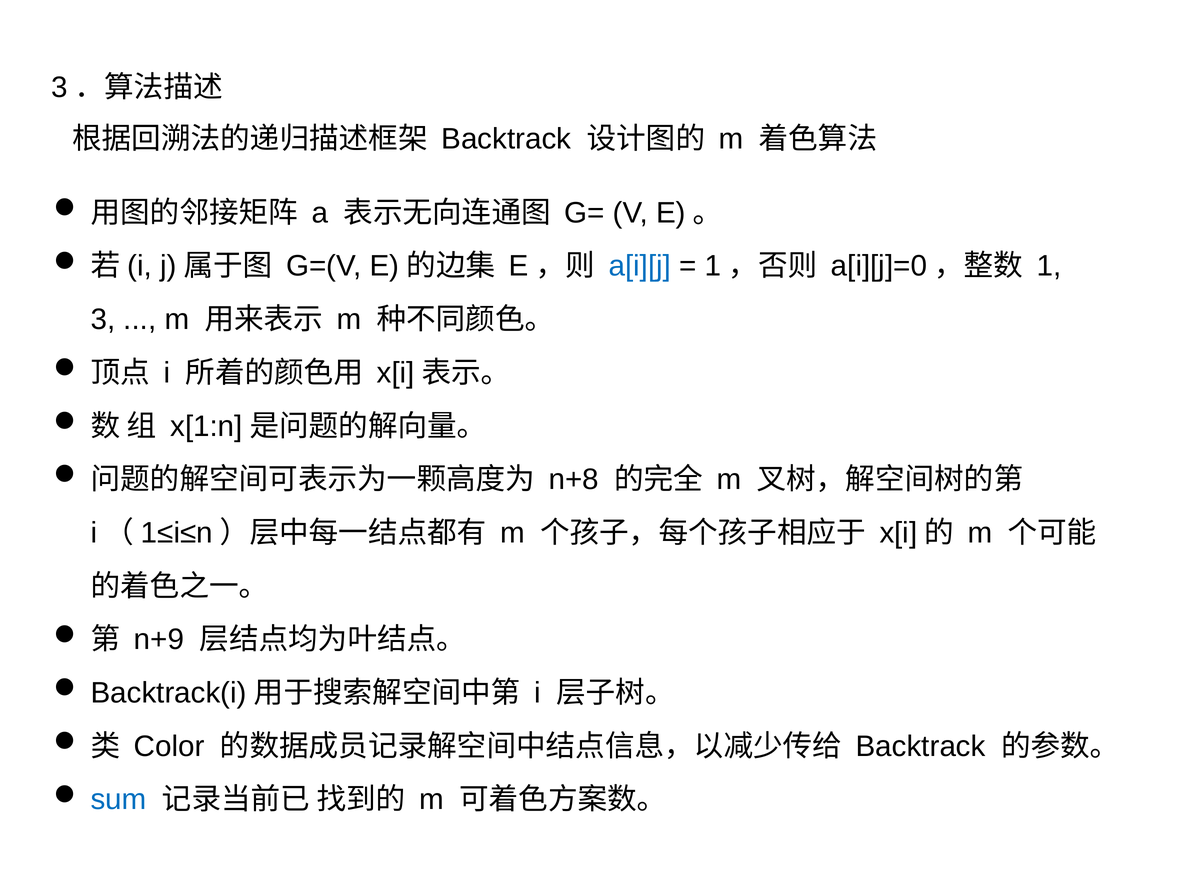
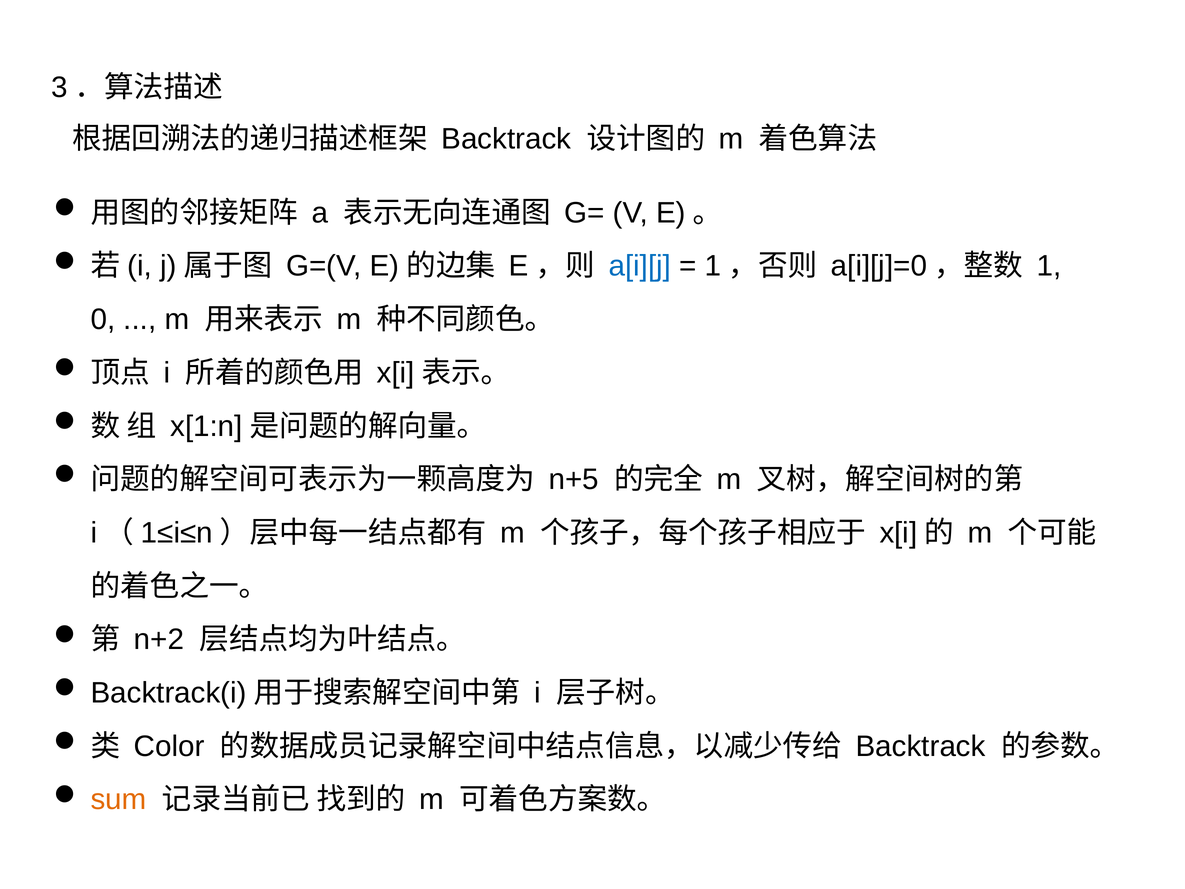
3: 3 -> 0
n+8: n+8 -> n+5
n+9: n+9 -> n+2
sum colour: blue -> orange
